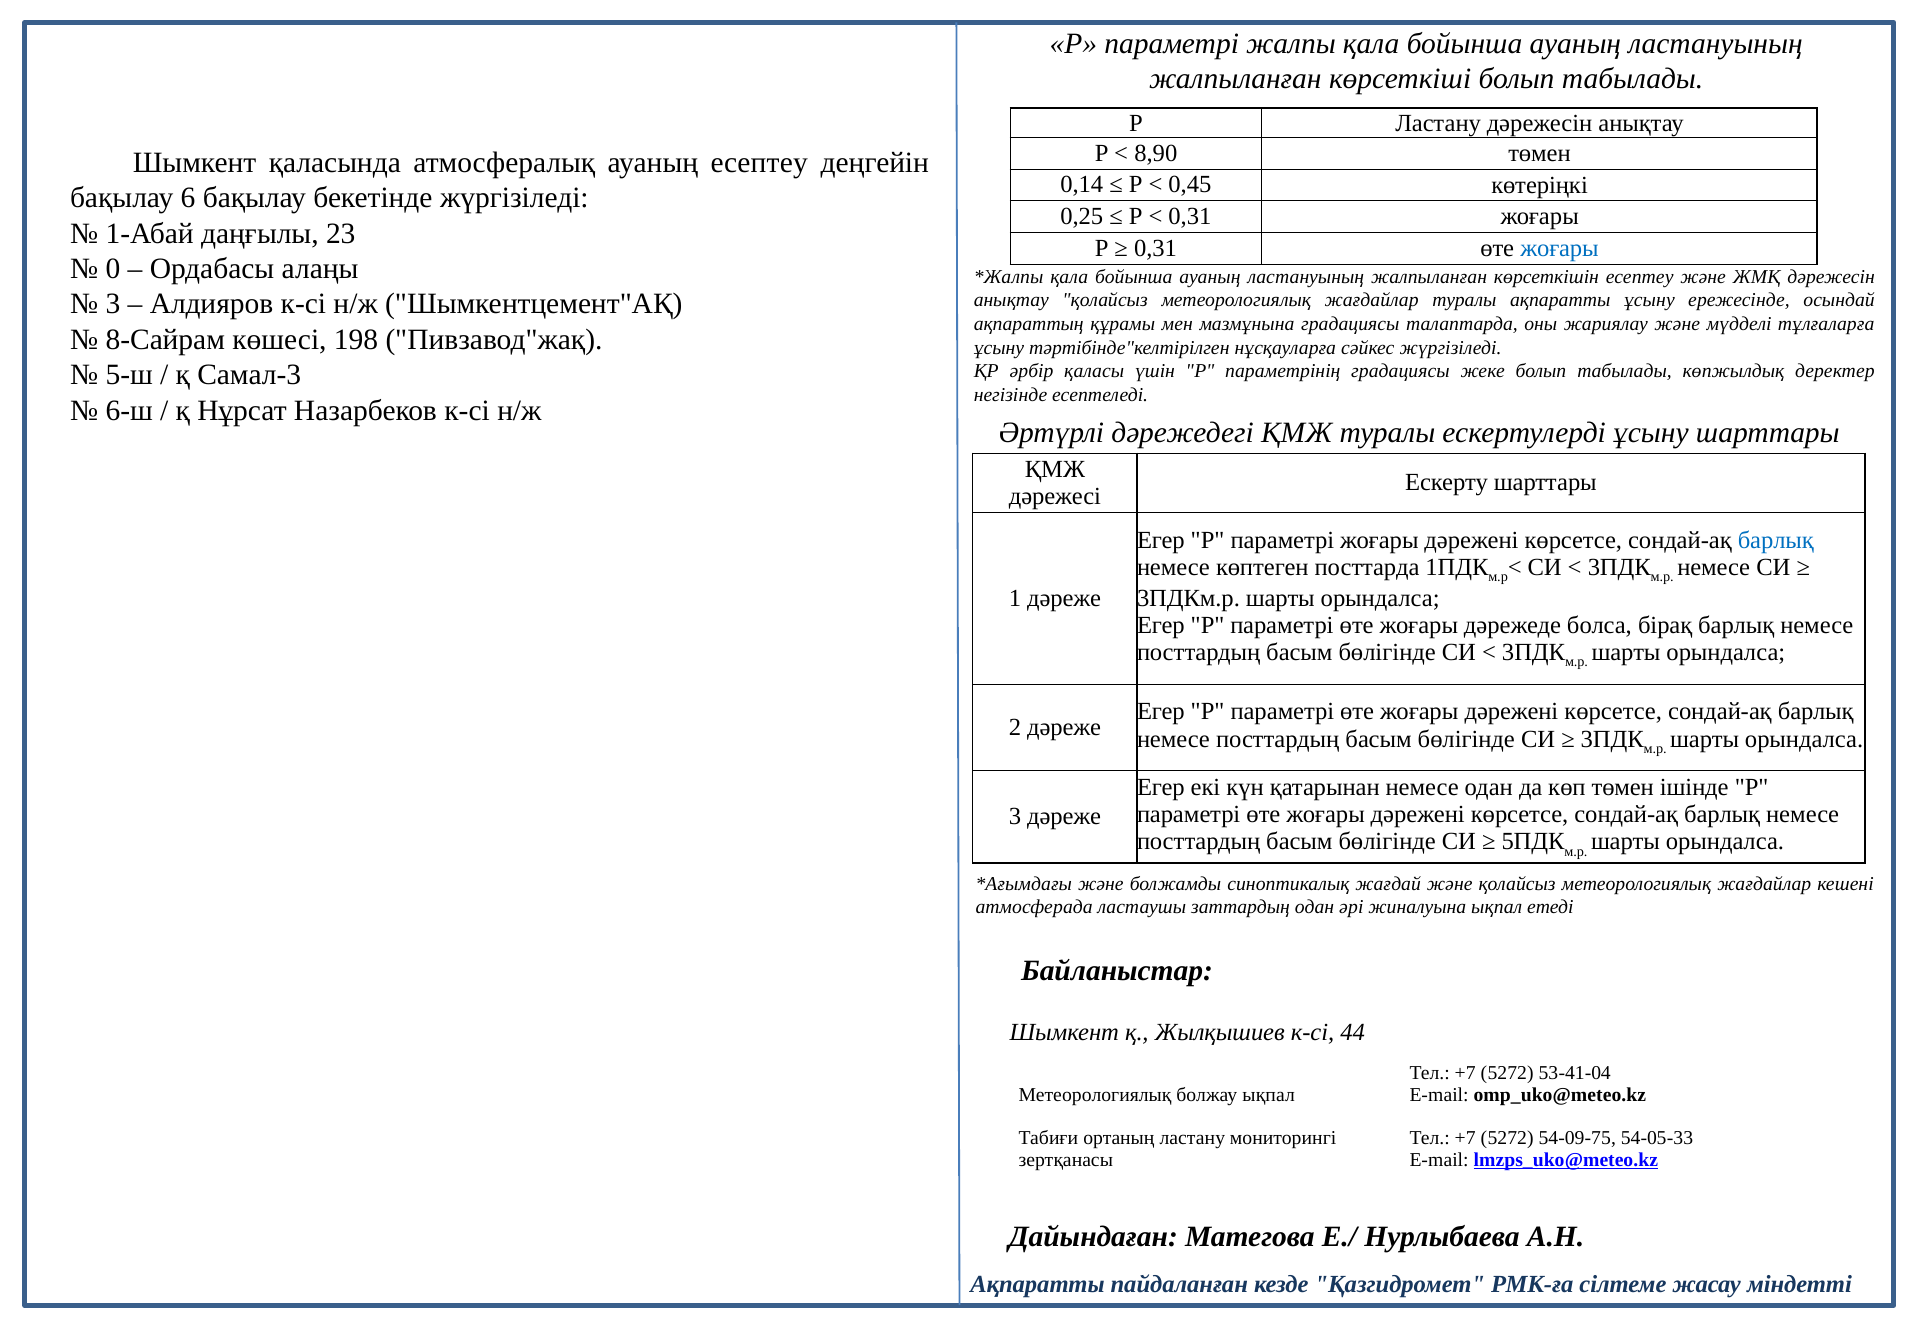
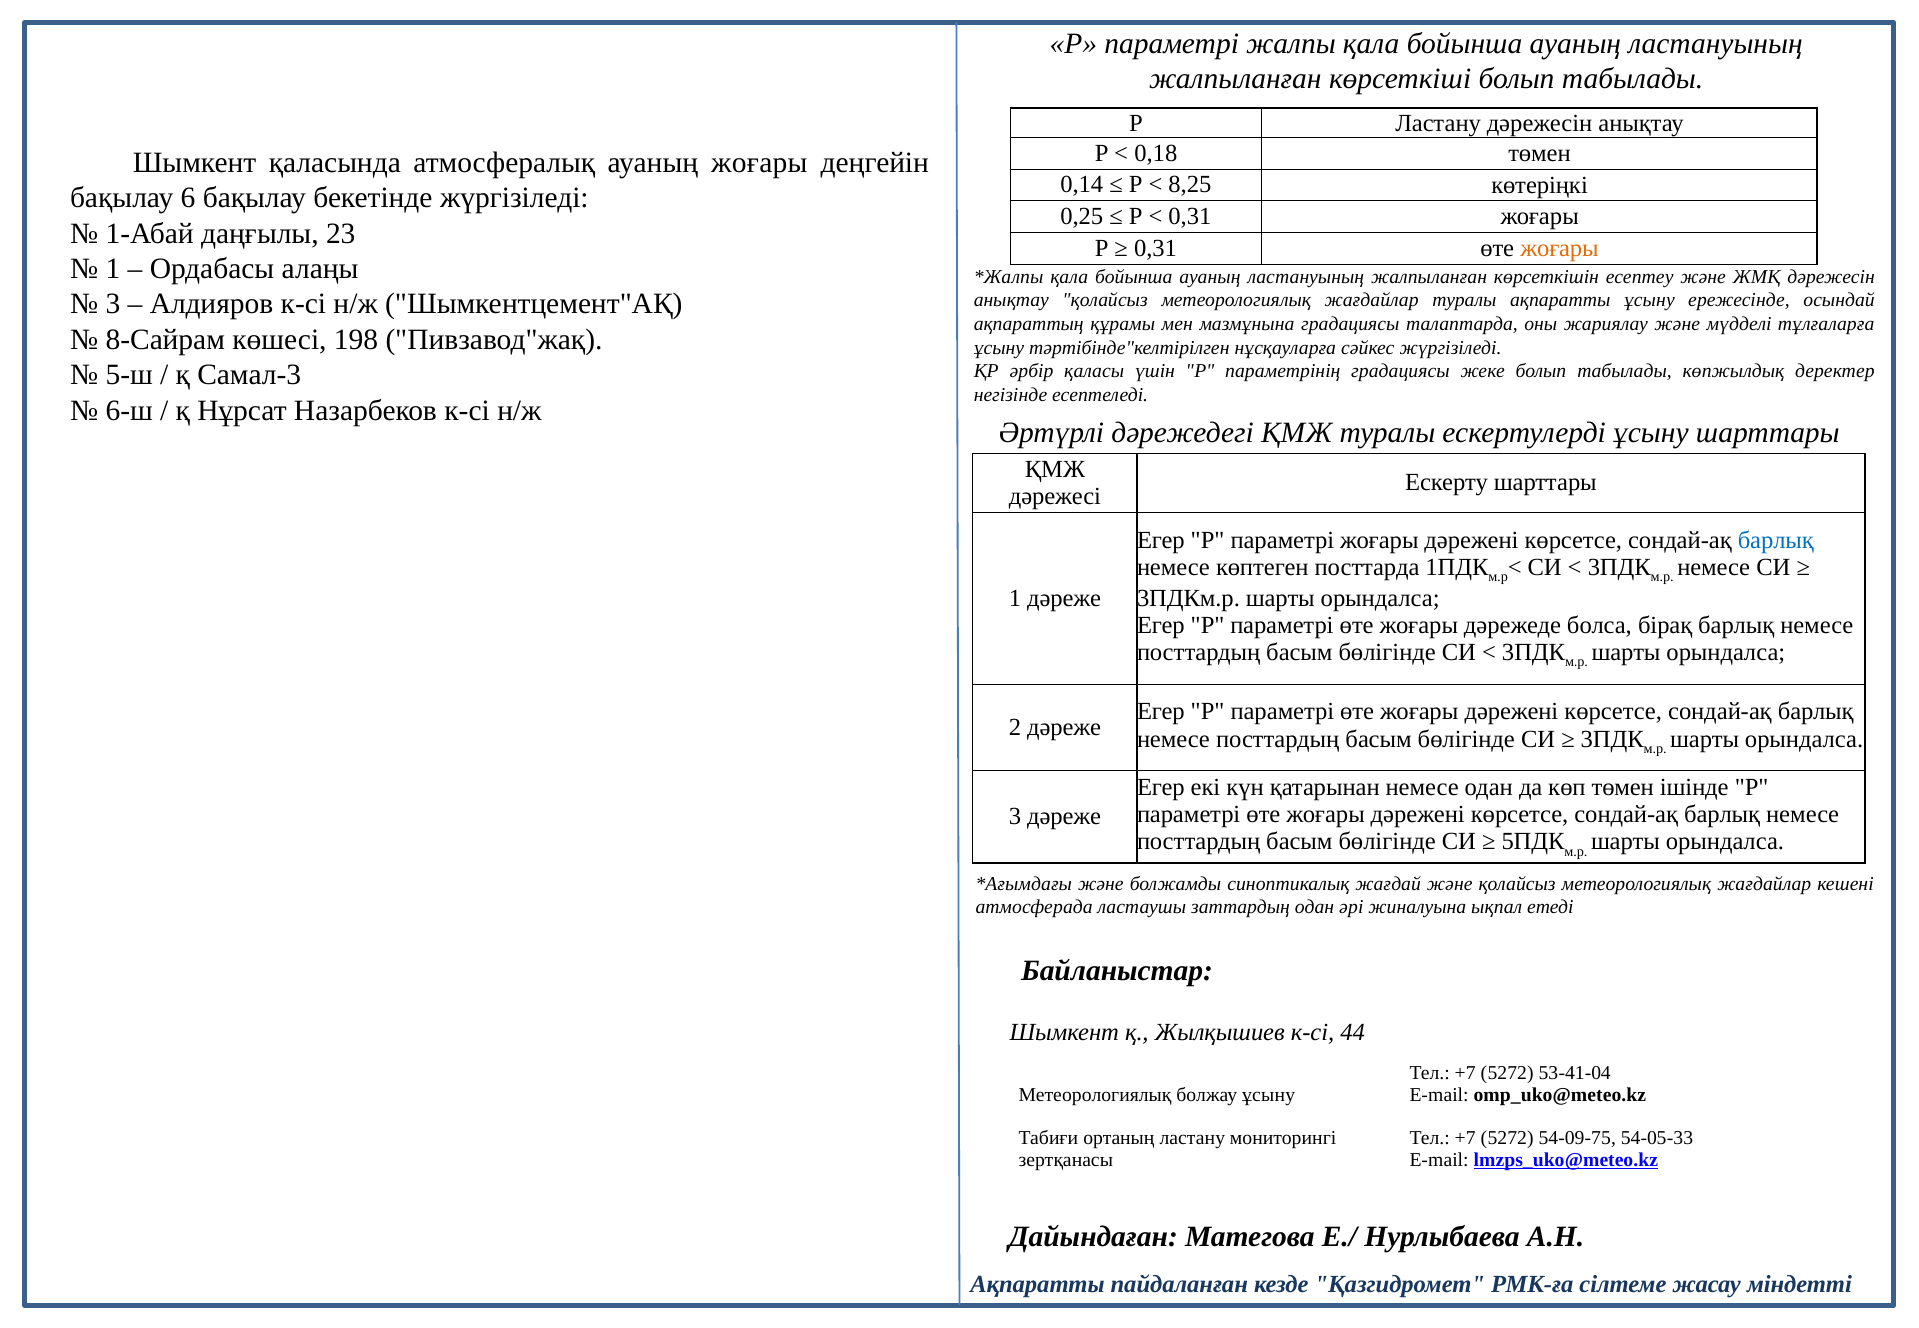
8,90: 8,90 -> 0,18
ауаның есептеу: есептеу -> жоғары
0,45: 0,45 -> 8,25
жоғары at (1559, 249) colour: blue -> orange
0 at (113, 269): 0 -> 1
болжау ықпал: ықпал -> ұсыну
